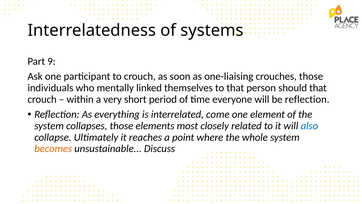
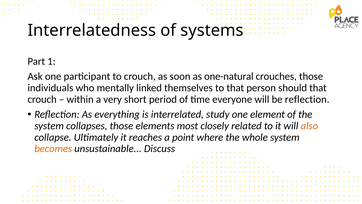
9: 9 -> 1
one-liaising: one-liaising -> one-natural
come: come -> study
also colour: blue -> orange
